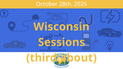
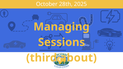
Wisconsin: Wisconsin -> Managing
